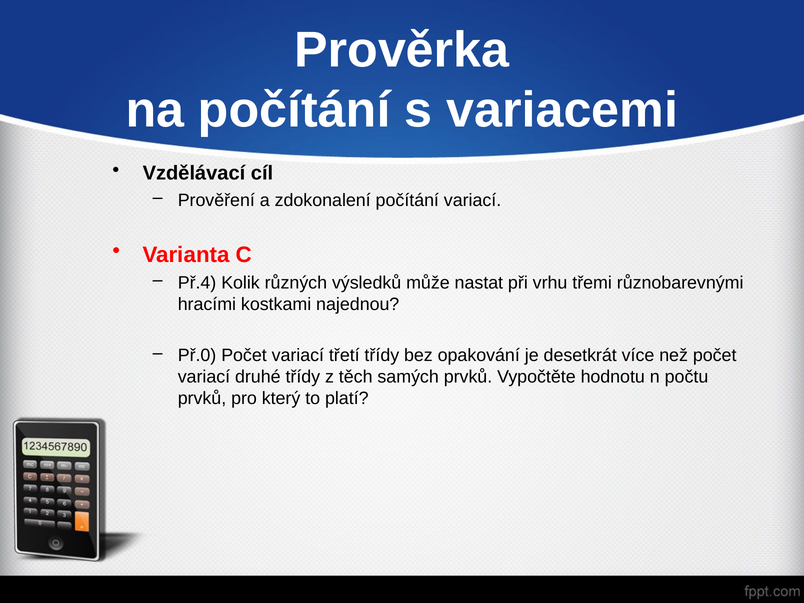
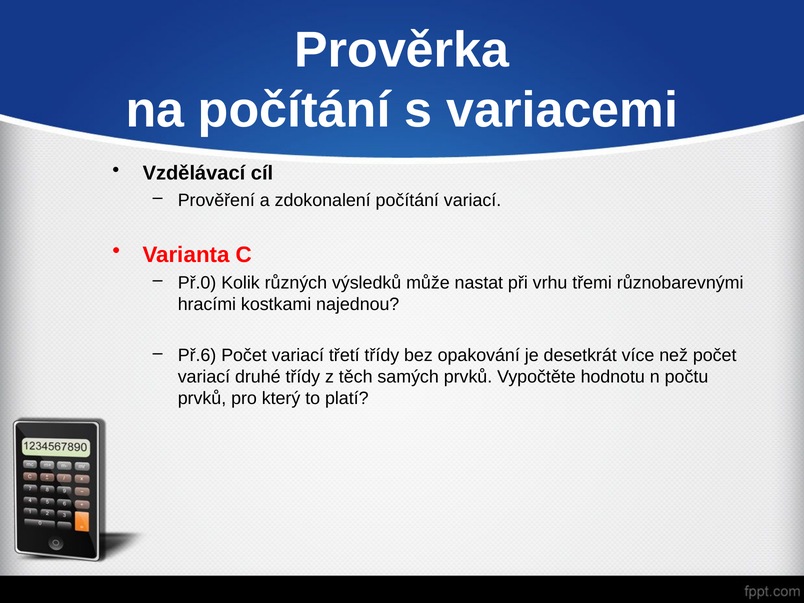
Př.4: Př.4 -> Př.0
Př.0: Př.0 -> Př.6
